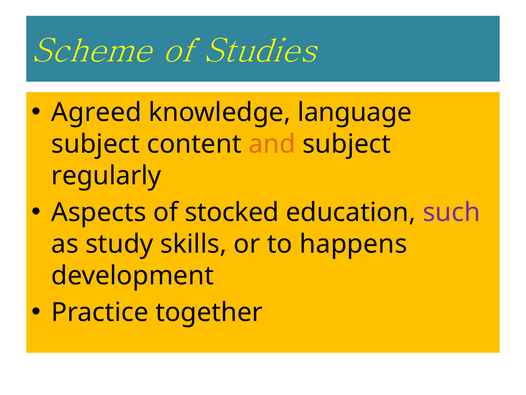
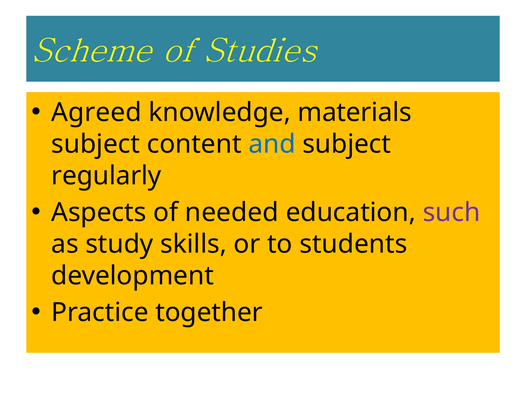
language: language -> materials
and colour: orange -> blue
stocked: stocked -> needed
happens: happens -> students
